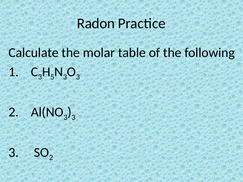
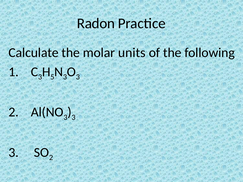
table: table -> units
